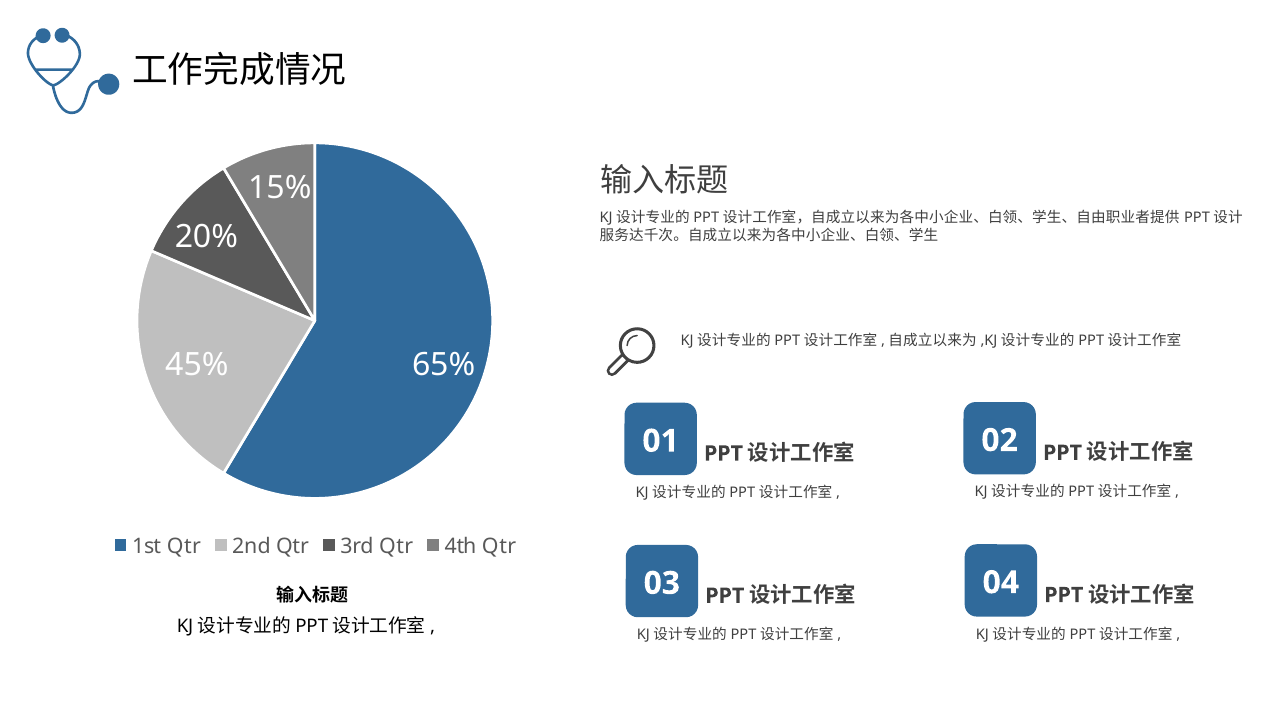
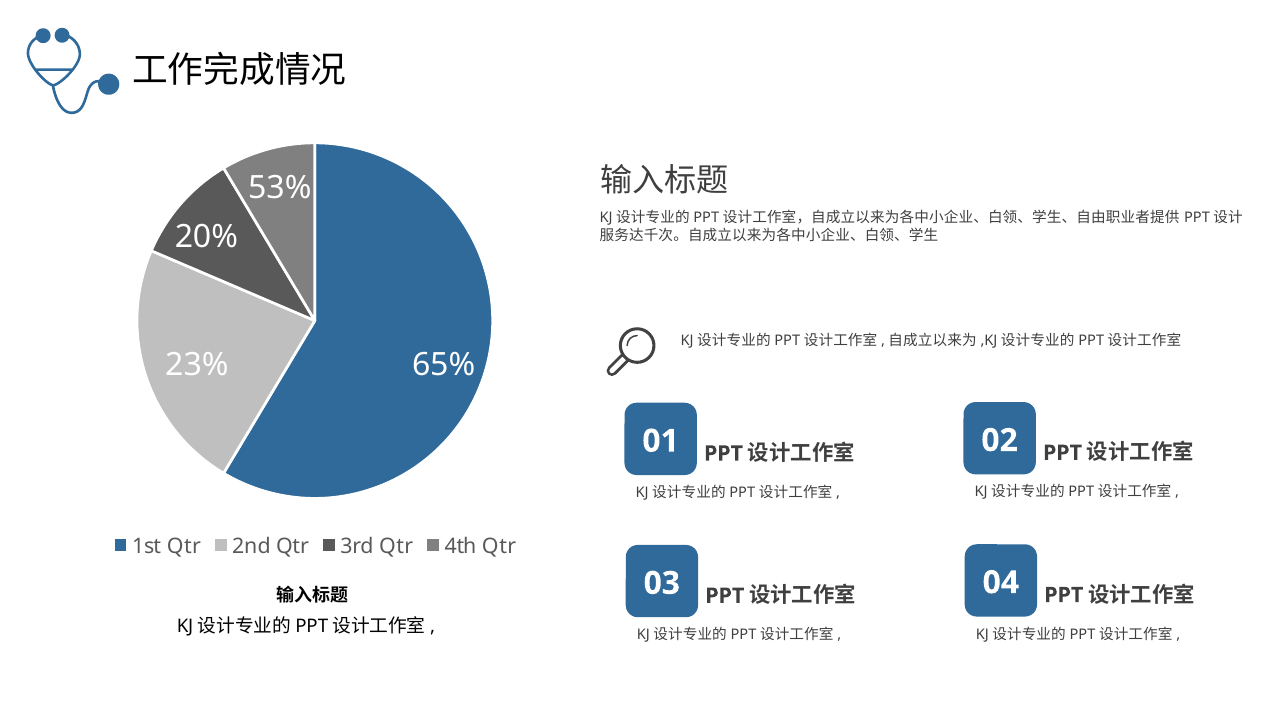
15%: 15% -> 53%
45%: 45% -> 23%
